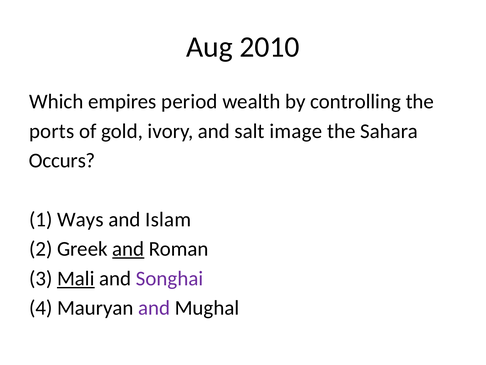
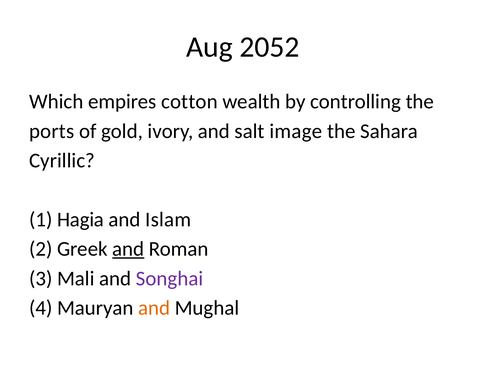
2010: 2010 -> 2052
period: period -> cotton
Occurs: Occurs -> Cyrillic
Ways: Ways -> Hagia
Mali underline: present -> none
and at (154, 308) colour: purple -> orange
